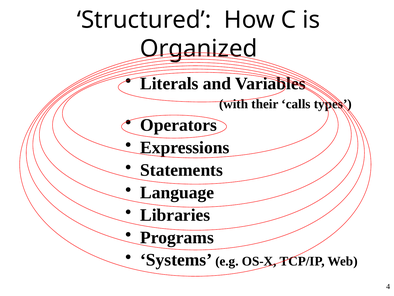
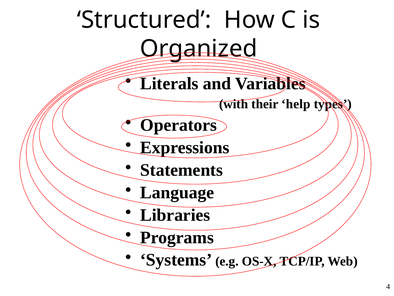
calls: calls -> help
